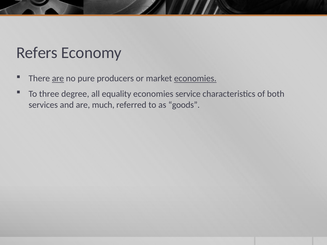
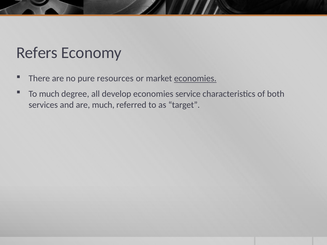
are at (58, 79) underline: present -> none
producers: producers -> resources
To three: three -> much
equality: equality -> develop
goods: goods -> target
